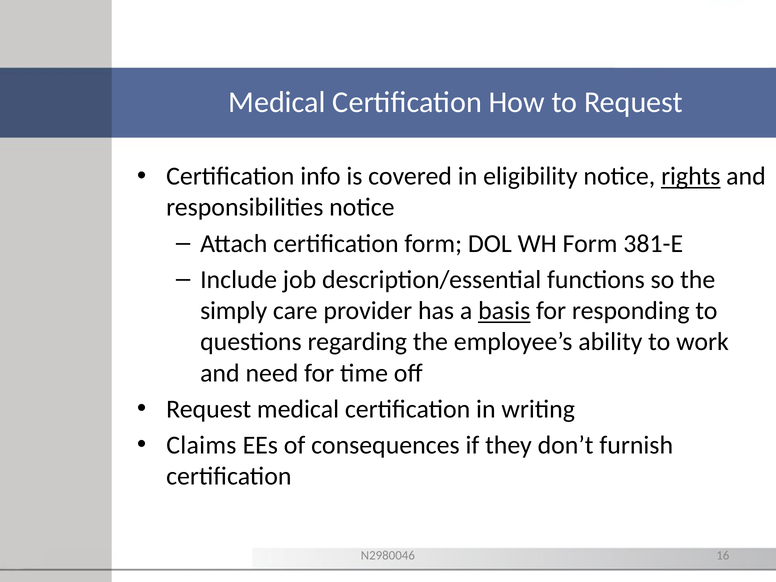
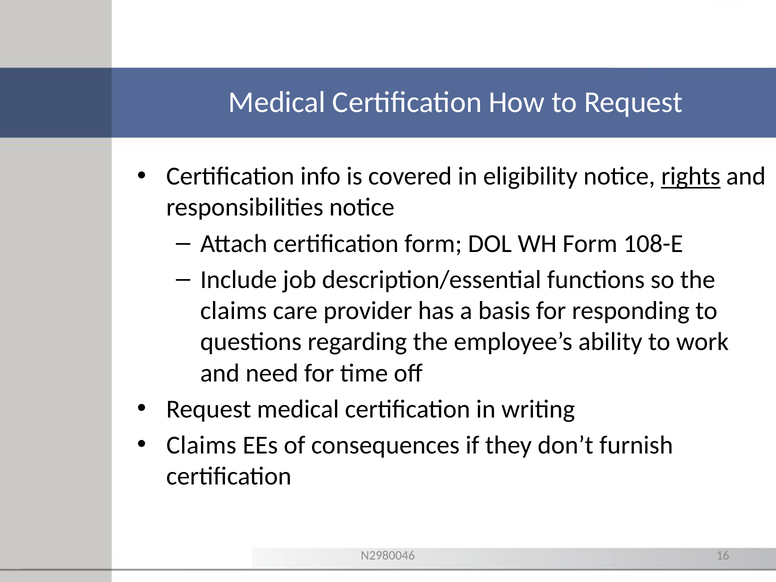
381-E: 381-E -> 108-E
simply at (234, 311): simply -> claims
basis underline: present -> none
